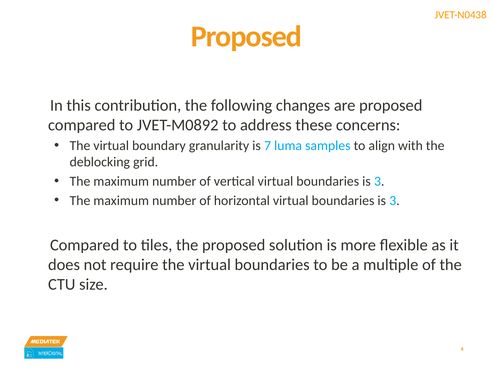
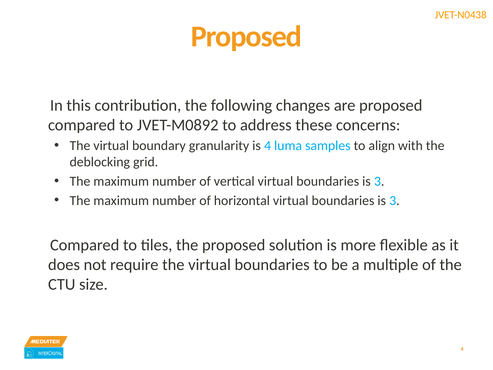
is 7: 7 -> 4
